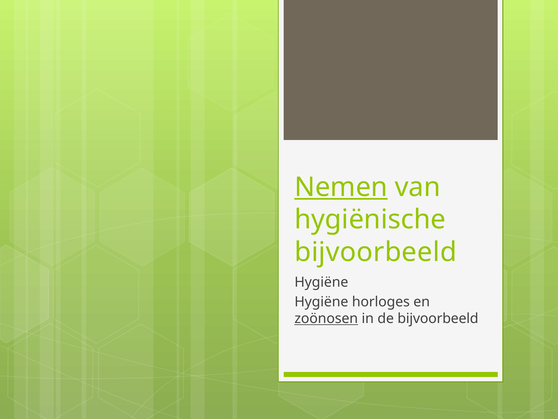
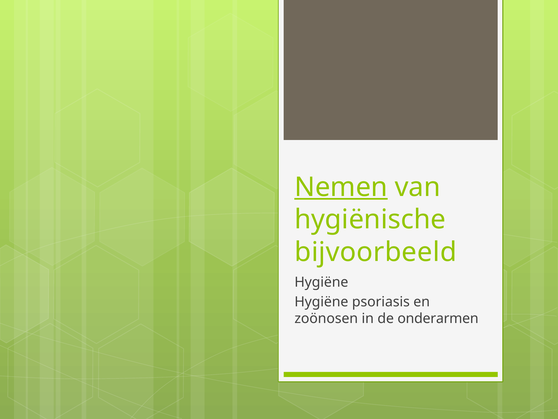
horloges: horloges -> psoriasis
zoönosen underline: present -> none
de bijvoorbeeld: bijvoorbeeld -> onderarmen
